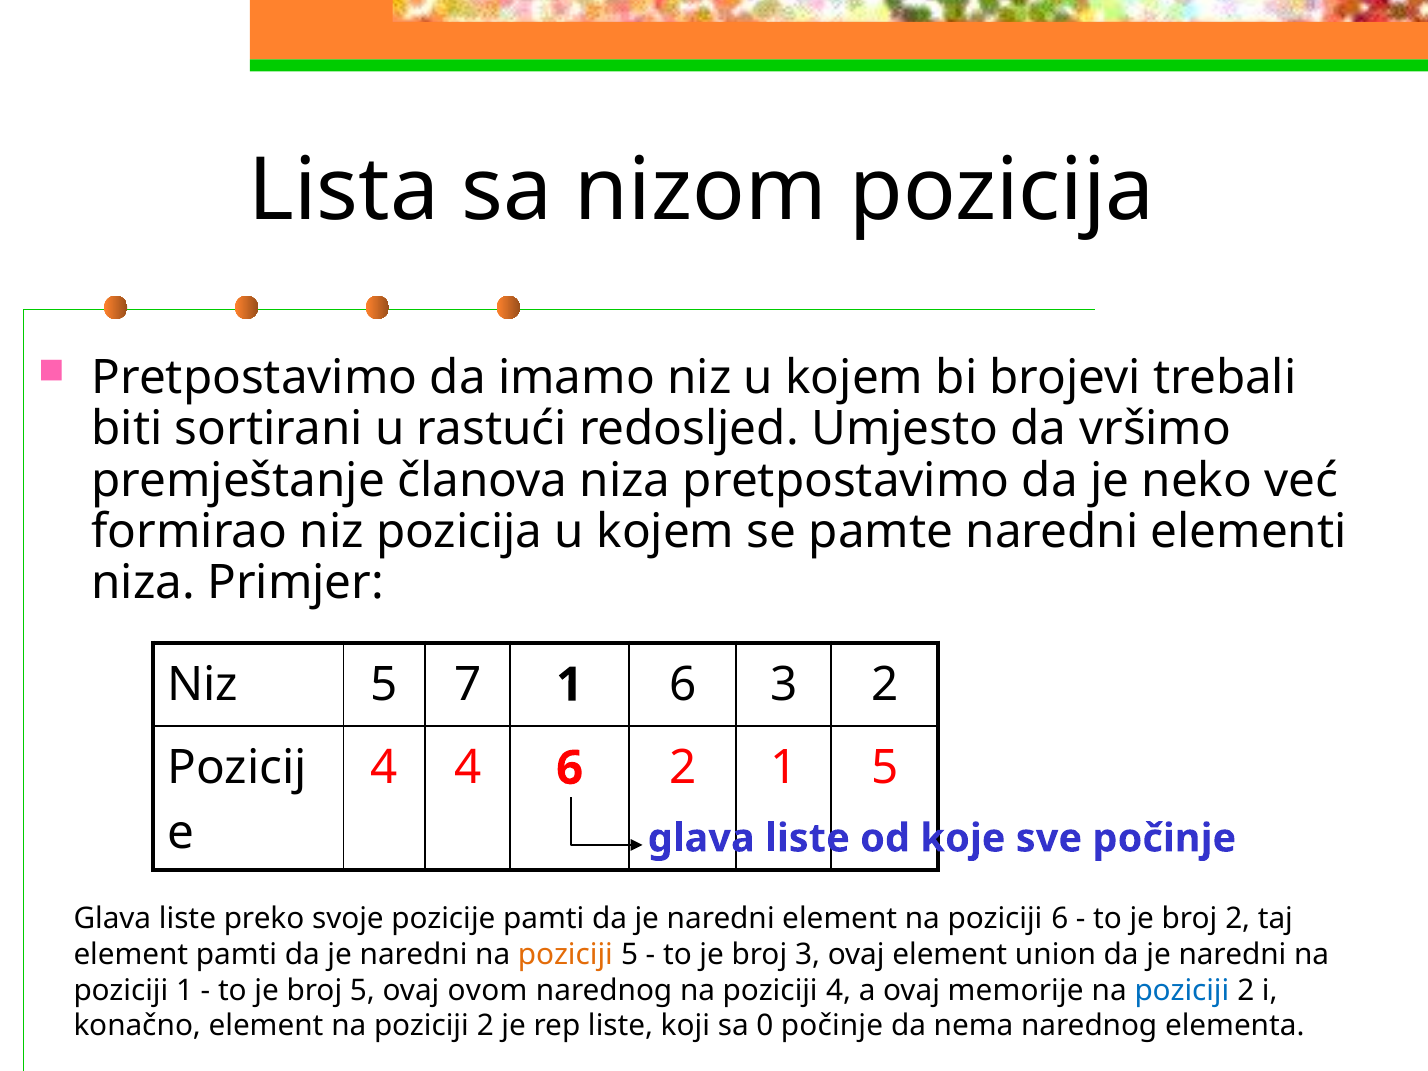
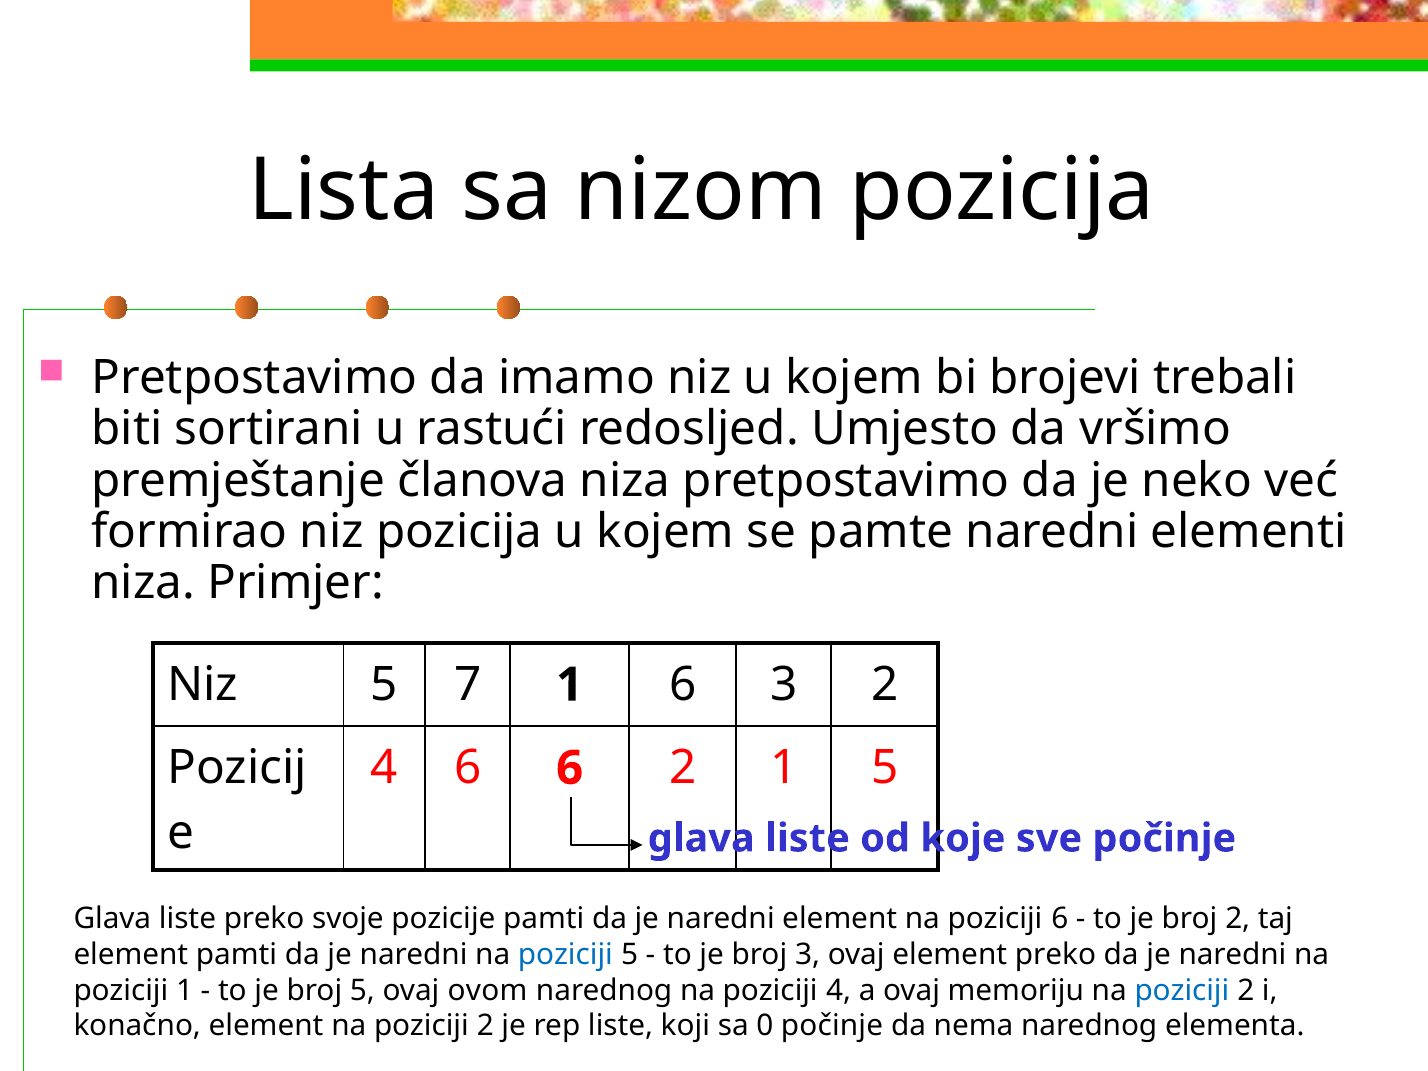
4 4: 4 -> 6
poziciji at (565, 955) colour: orange -> blue
element union: union -> preko
memorije: memorije -> memoriju
